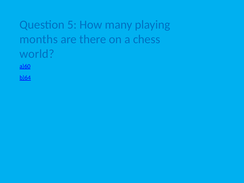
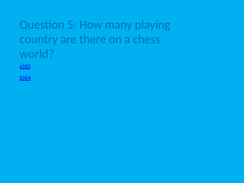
months: months -> country
